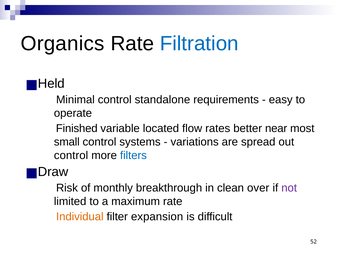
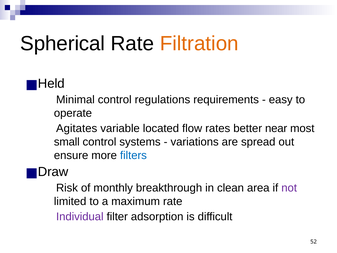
Organics: Organics -> Spherical
Filtration colour: blue -> orange
standalone: standalone -> regulations
Finished: Finished -> Agitates
control at (71, 155): control -> ensure
over: over -> area
Individual colour: orange -> purple
expansion: expansion -> adsorption
